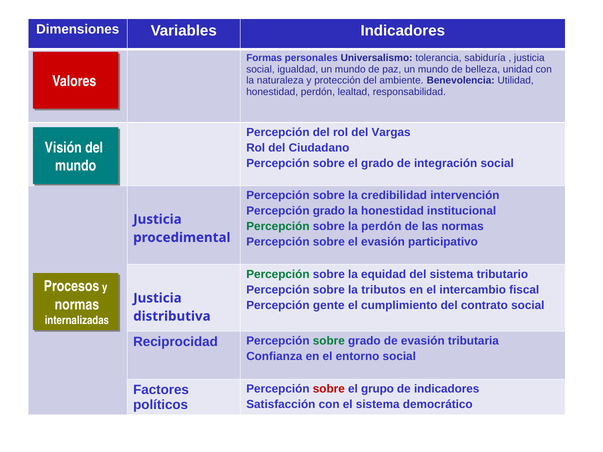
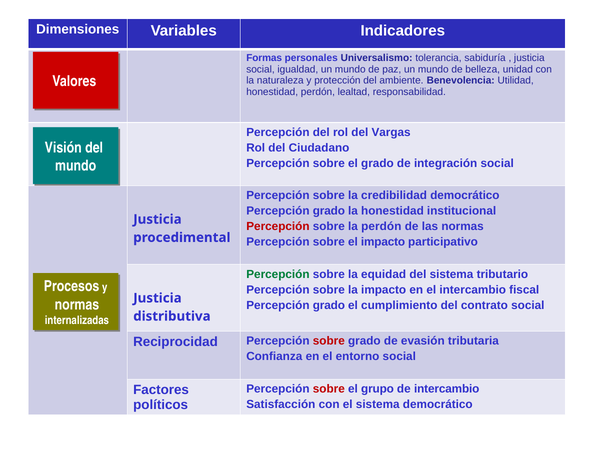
credibilidad intervención: intervención -> democrático
Percepción at (278, 227) colour: green -> red
el evasión: evasión -> impacto
la tributos: tributos -> impacto
gente at (329, 305): gente -> grado
sobre at (329, 341) colour: green -> red
de indicadores: indicadores -> intercambio
